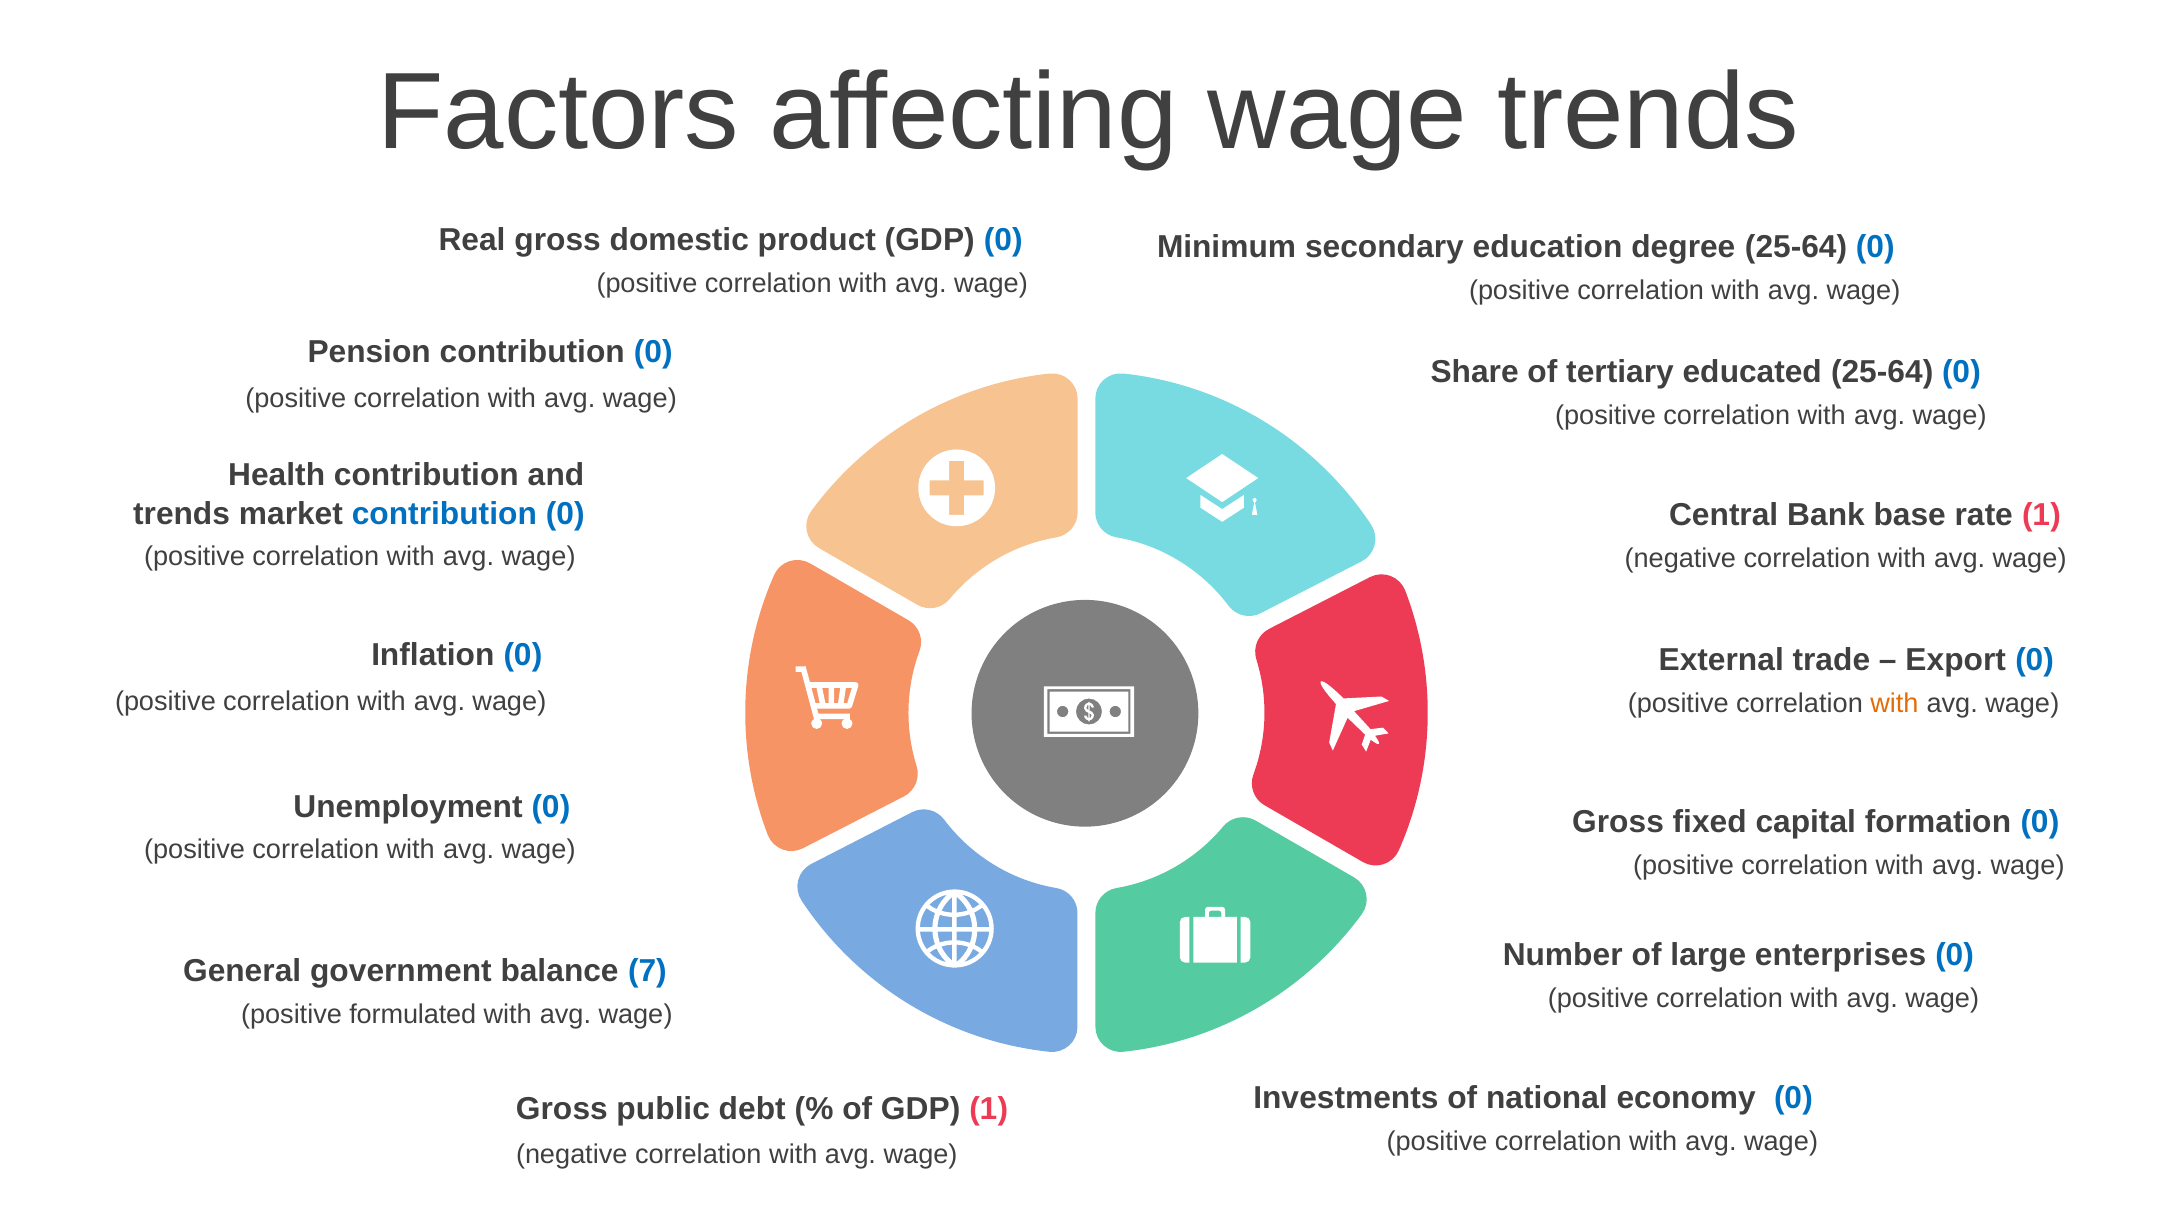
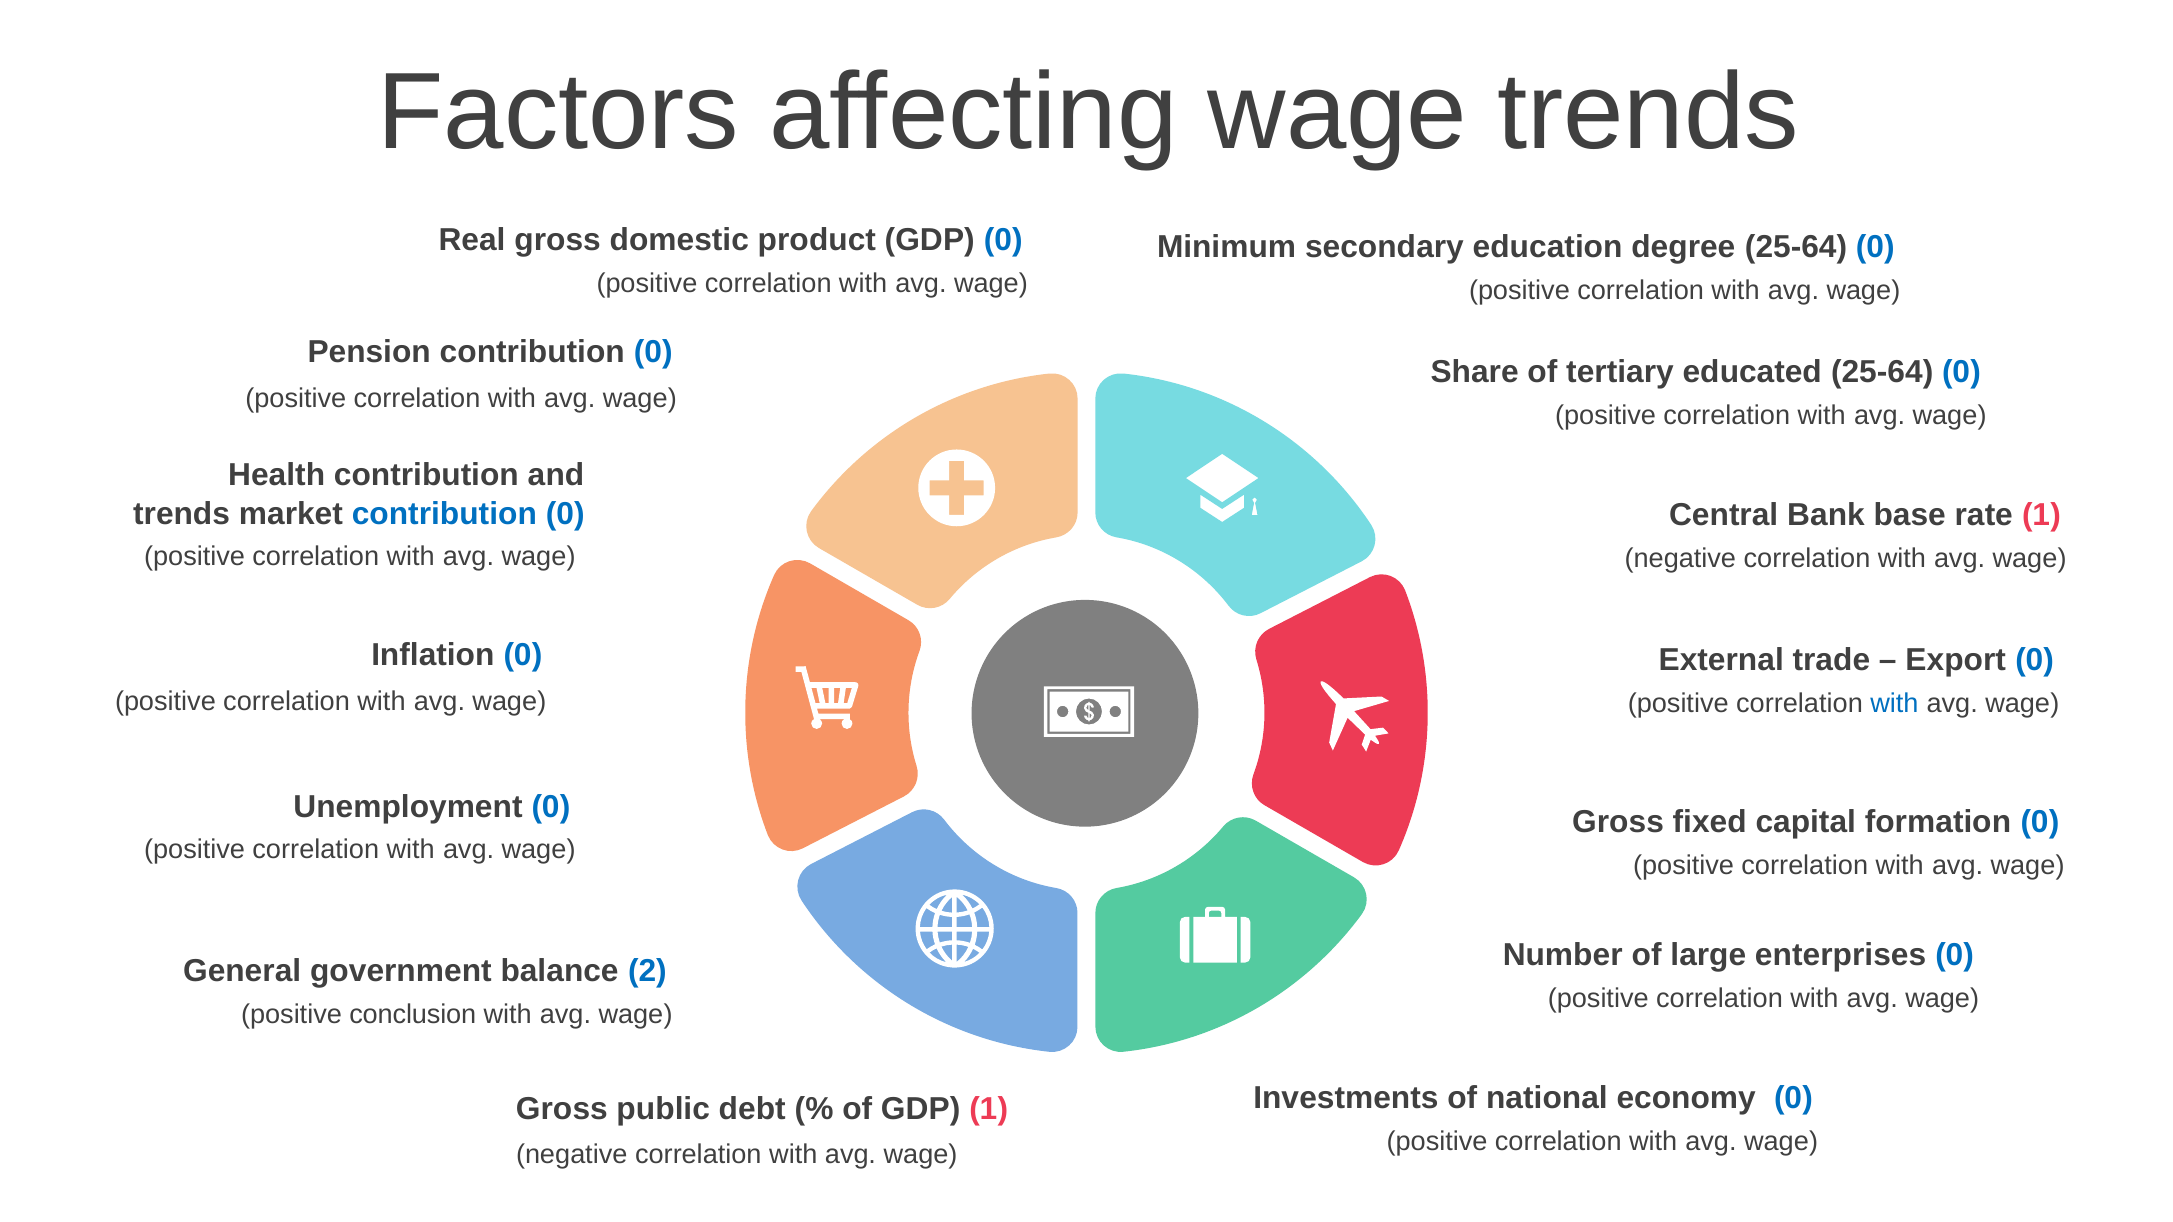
with at (1894, 703) colour: orange -> blue
7: 7 -> 2
formulated: formulated -> conclusion
